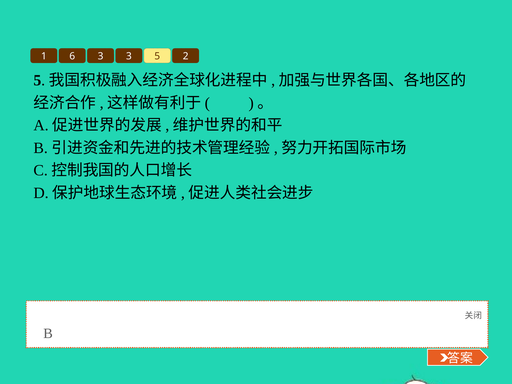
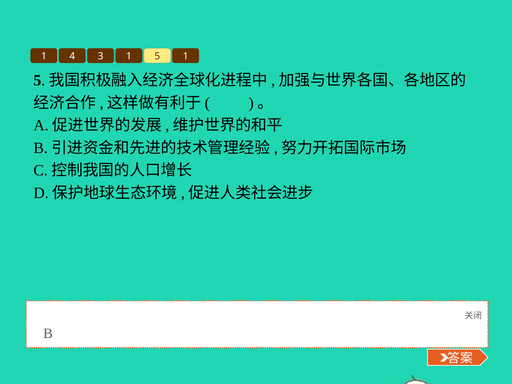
6: 6 -> 4
3 3: 3 -> 1
5 2: 2 -> 1
